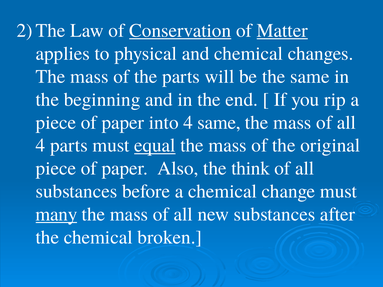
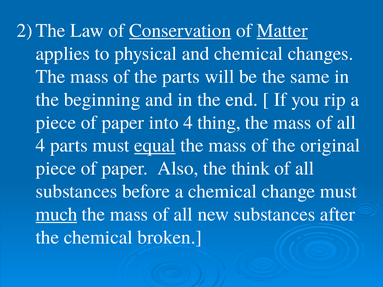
4 same: same -> thing
many: many -> much
